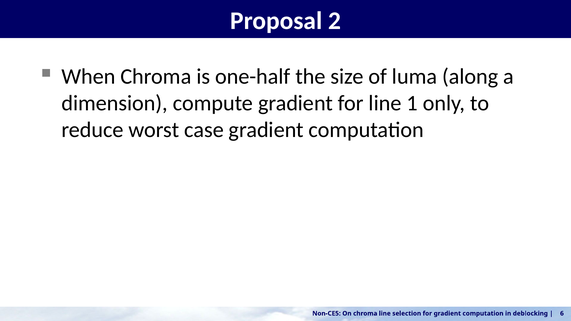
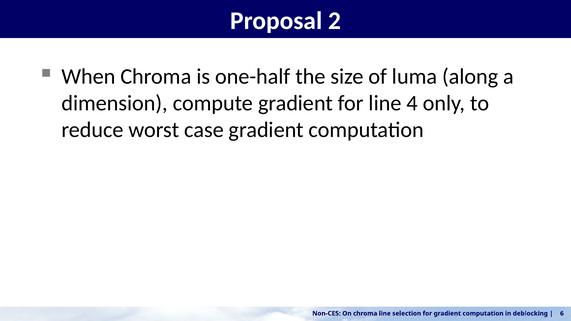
1: 1 -> 4
